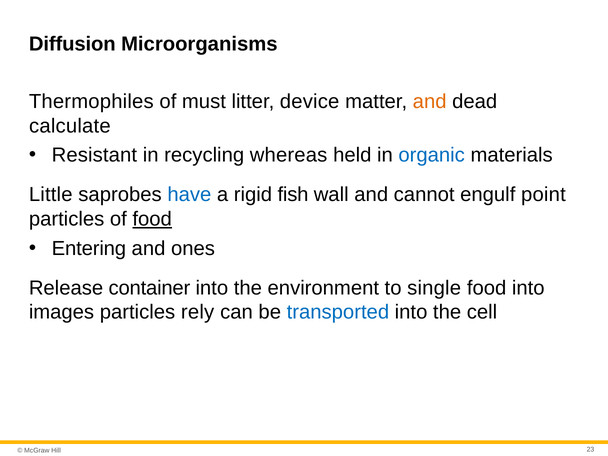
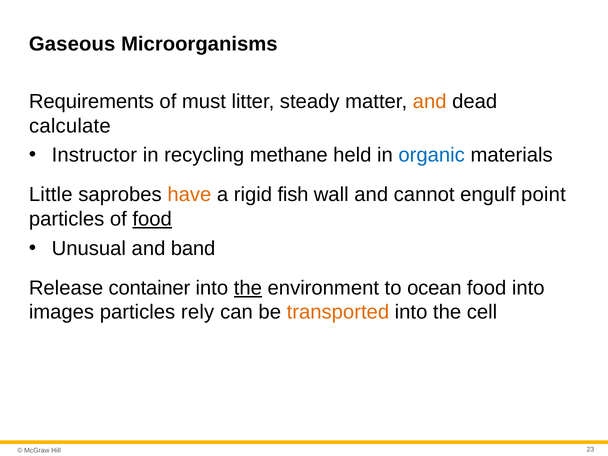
Diffusion: Diffusion -> Gaseous
Thermophiles: Thermophiles -> Requirements
device: device -> steady
Resistant: Resistant -> Instructor
whereas: whereas -> methane
have colour: blue -> orange
Entering: Entering -> Unusual
ones: ones -> band
the at (248, 288) underline: none -> present
single: single -> ocean
transported colour: blue -> orange
